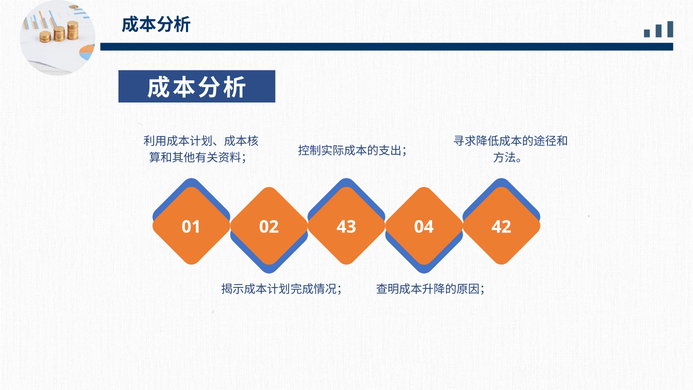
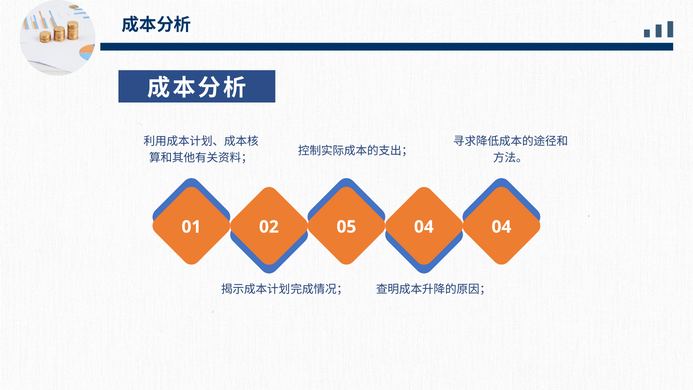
43: 43 -> 05
04 42: 42 -> 04
